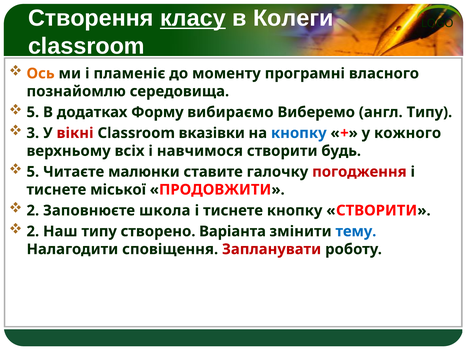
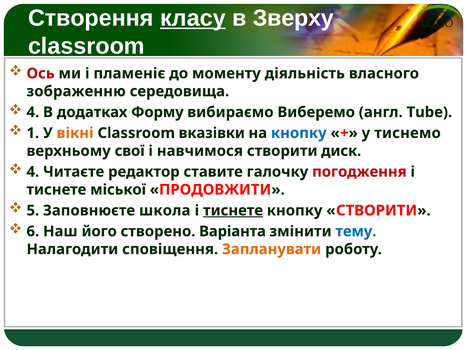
Колеги: Колеги -> Зверху
Ось colour: orange -> red
програмні: програмні -> діяльність
познайомлю: познайомлю -> зображенню
5 at (33, 112): 5 -> 4
англ Типу: Типу -> Tube
3: 3 -> 1
вікні colour: red -> orange
кожного: кожного -> тиснемо
всіх: всіх -> свої
будь: будь -> диск
5 at (33, 172): 5 -> 4
малюнки: малюнки -> редактор
2 at (33, 211): 2 -> 5
тиснете at (233, 211) underline: none -> present
2 at (33, 232): 2 -> 6
Наш типу: типу -> його
Запланувати colour: red -> orange
